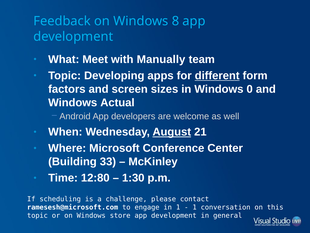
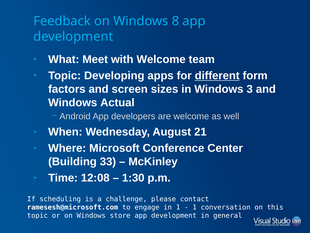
with Manually: Manually -> Welcome
0: 0 -> 3
August underline: present -> none
12:80: 12:80 -> 12:08
